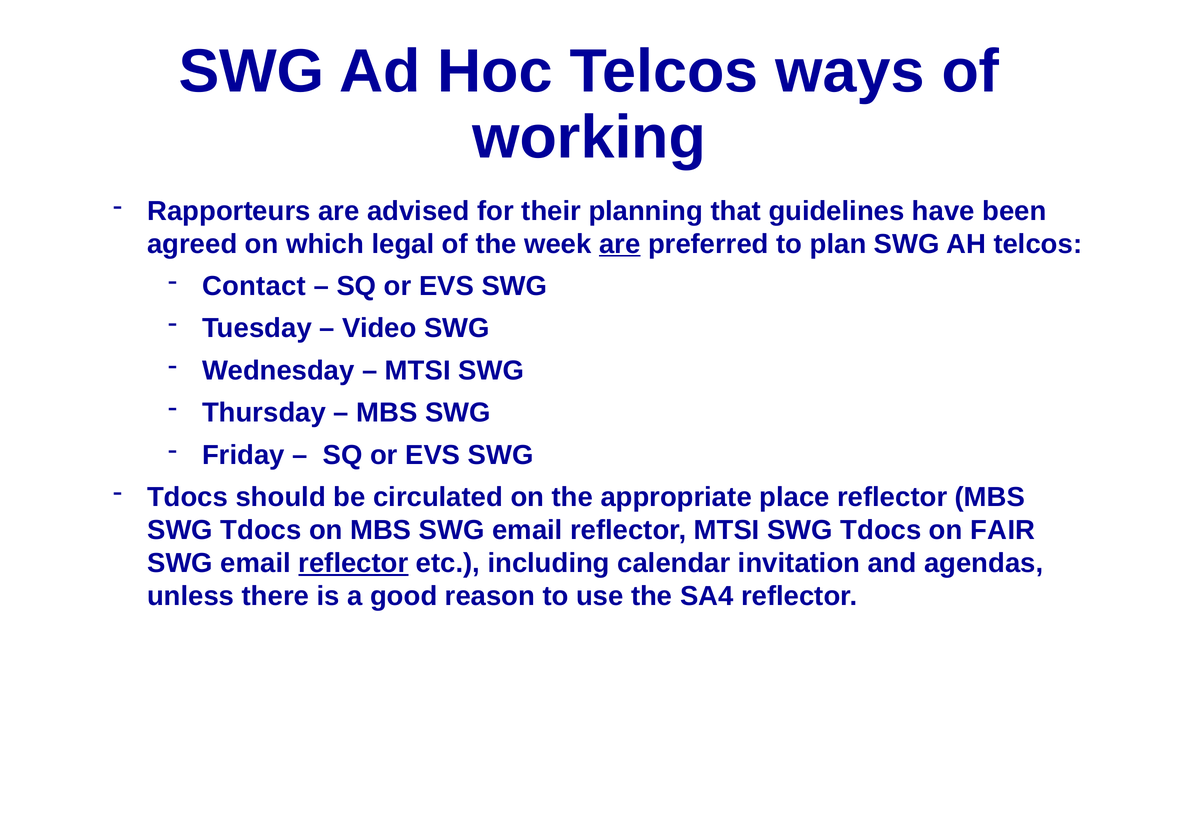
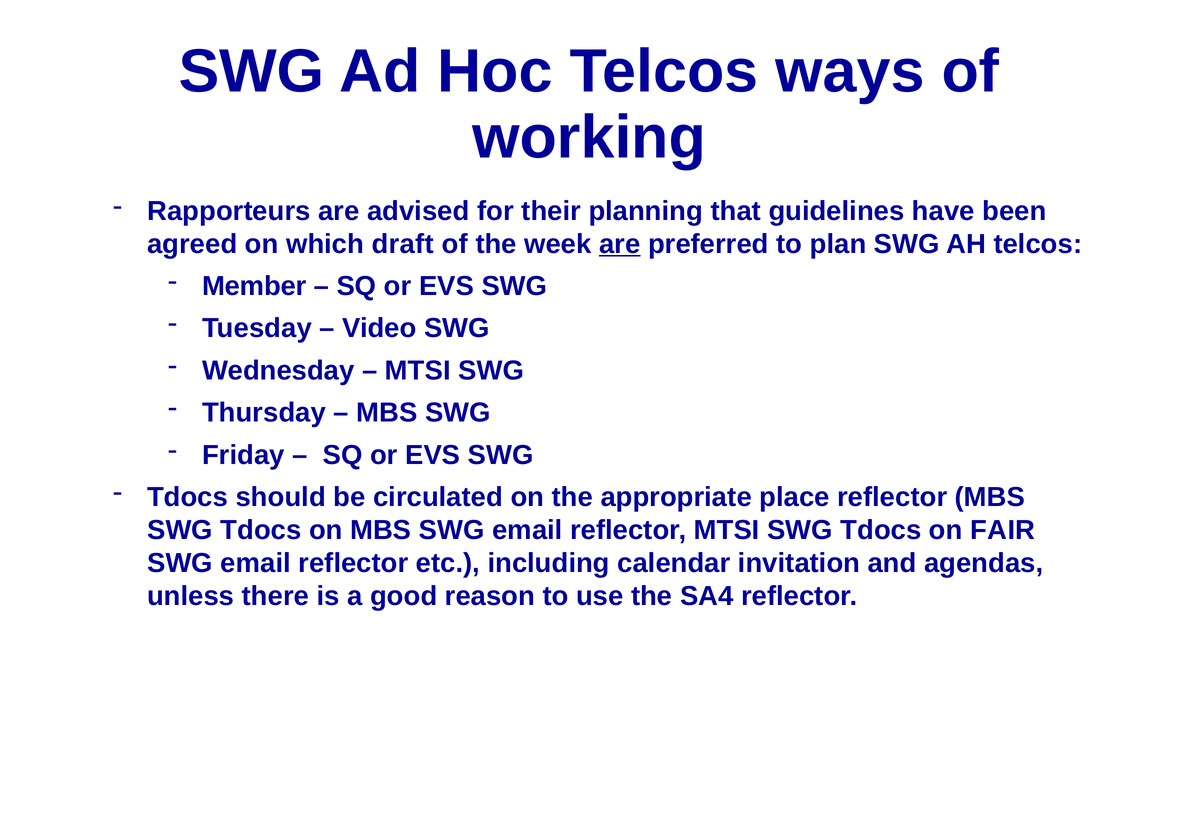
legal: legal -> draft
Contact: Contact -> Member
reflector at (353, 563) underline: present -> none
